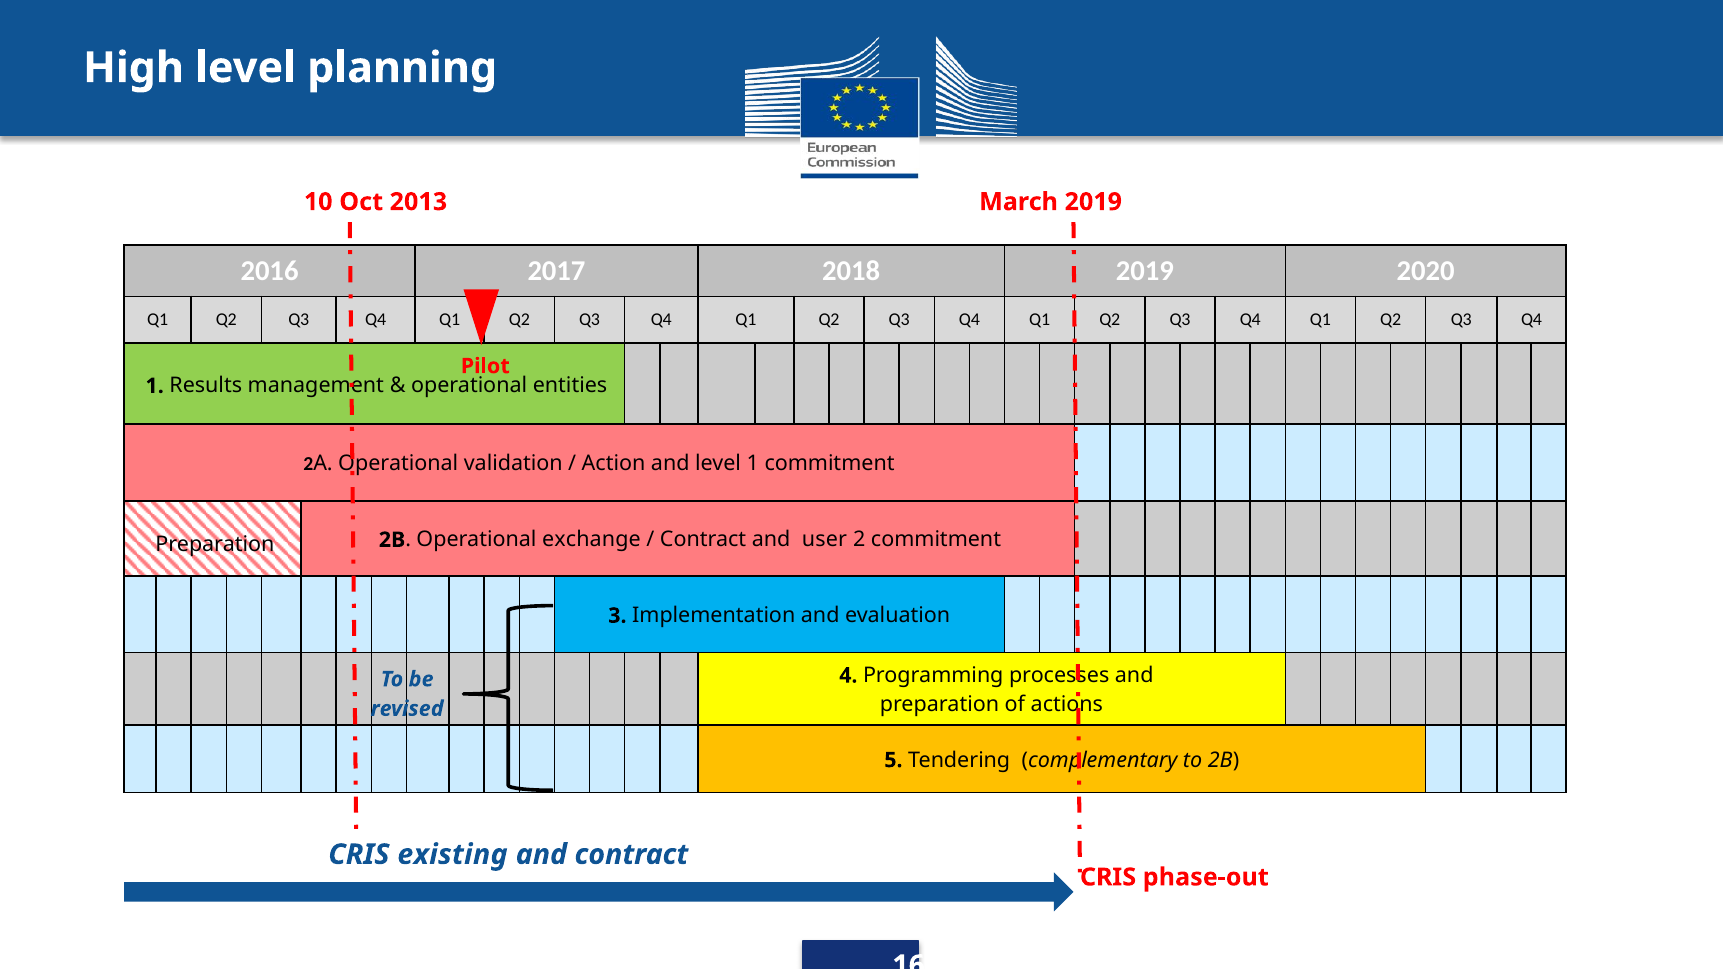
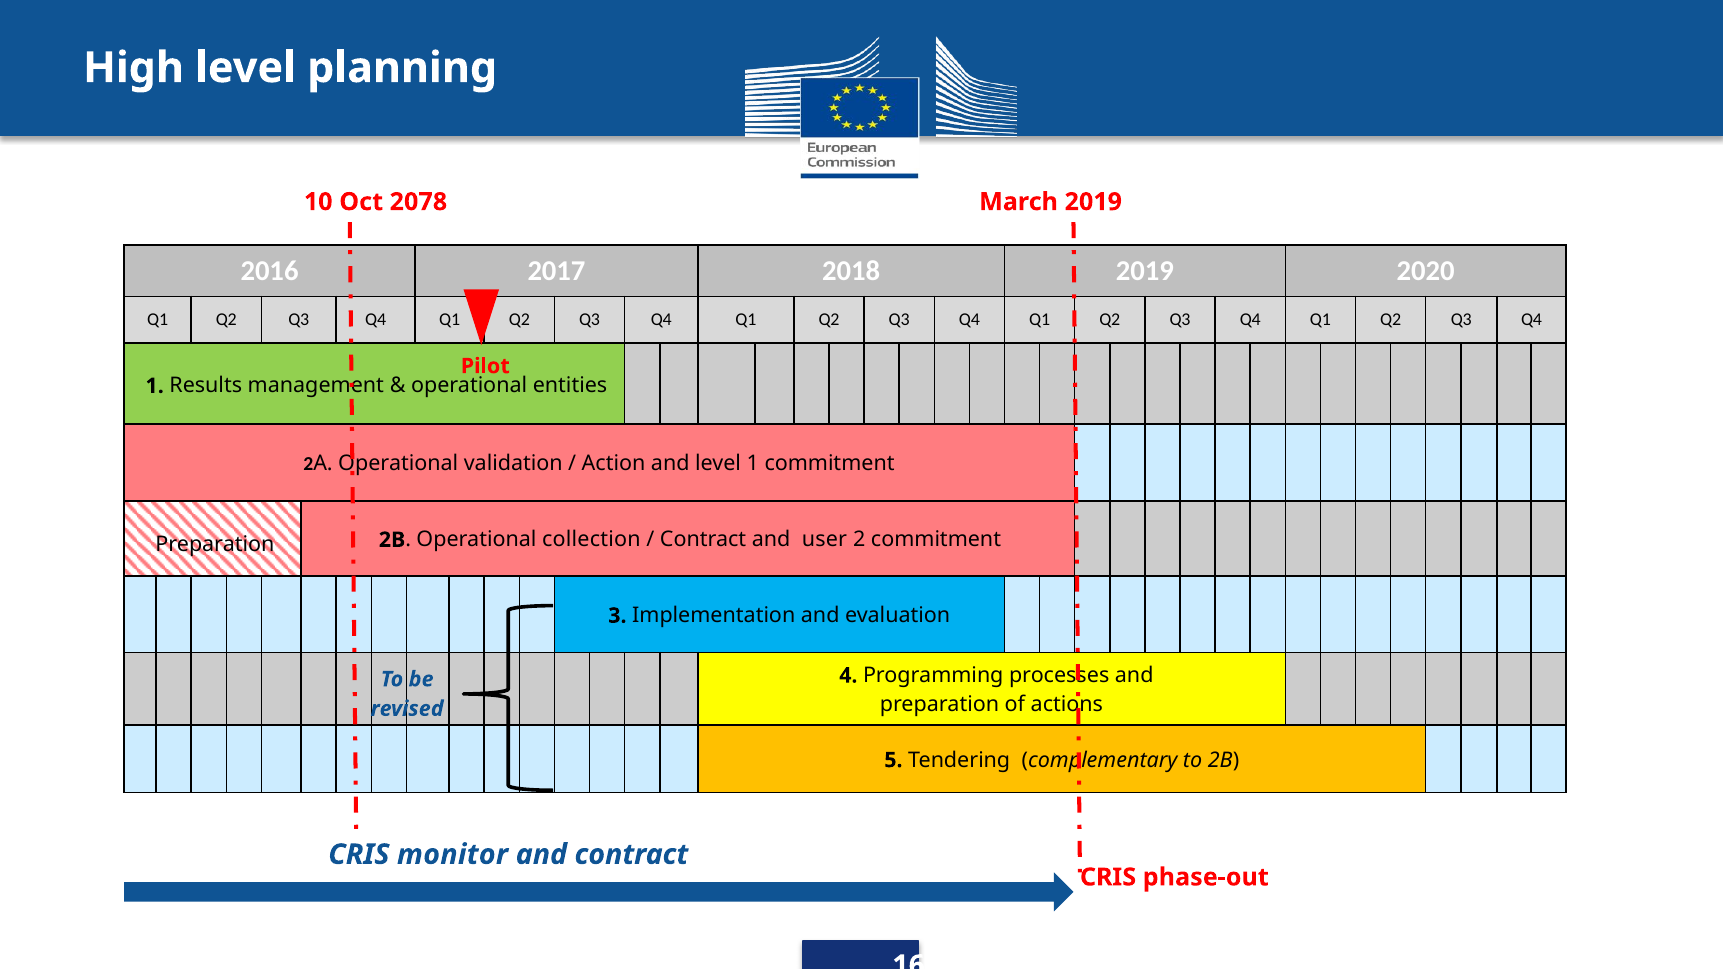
2013: 2013 -> 2078
exchange: exchange -> collection
existing: existing -> monitor
